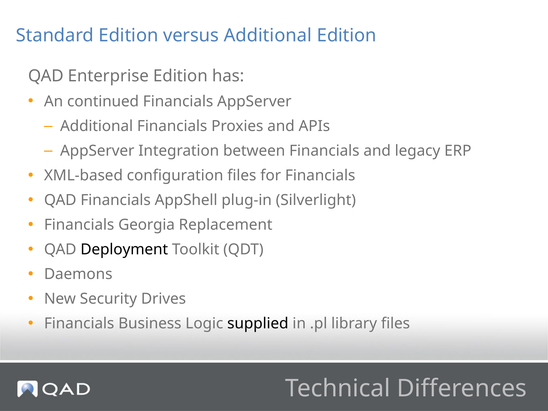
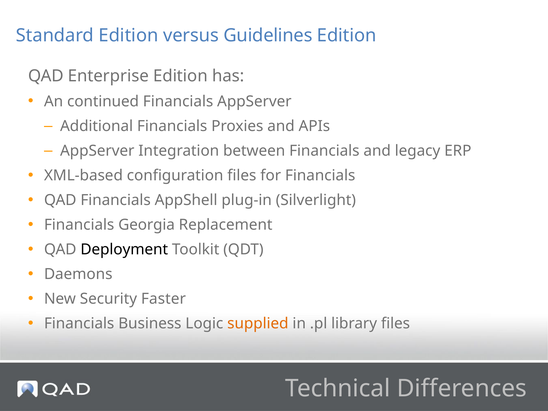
versus Additional: Additional -> Guidelines
Drives: Drives -> Faster
supplied colour: black -> orange
